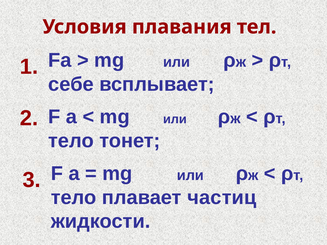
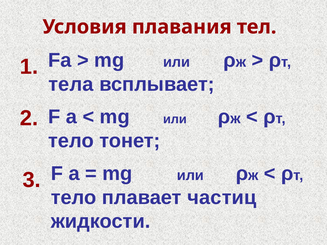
себе: себе -> тела
